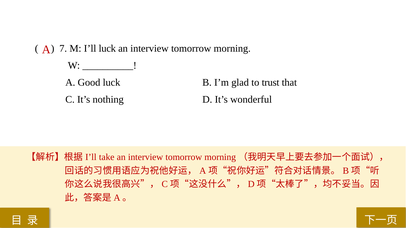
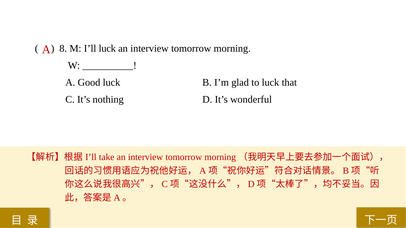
7: 7 -> 8
to trust: trust -> luck
